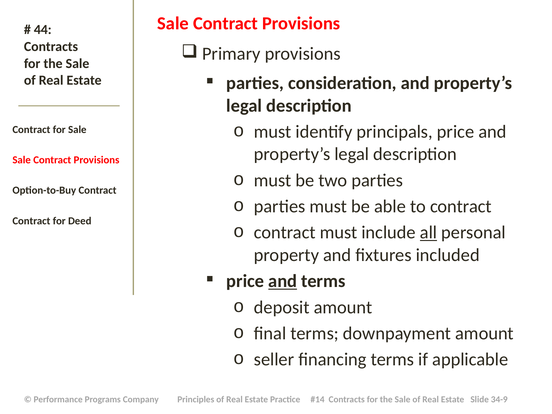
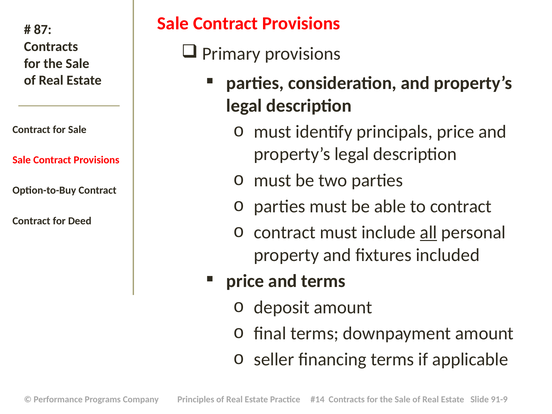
44: 44 -> 87
and at (283, 281) underline: present -> none
34-9: 34-9 -> 91-9
